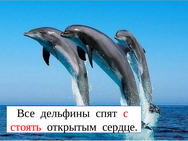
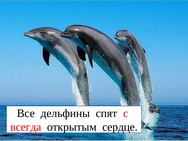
стоять: стоять -> всегда
